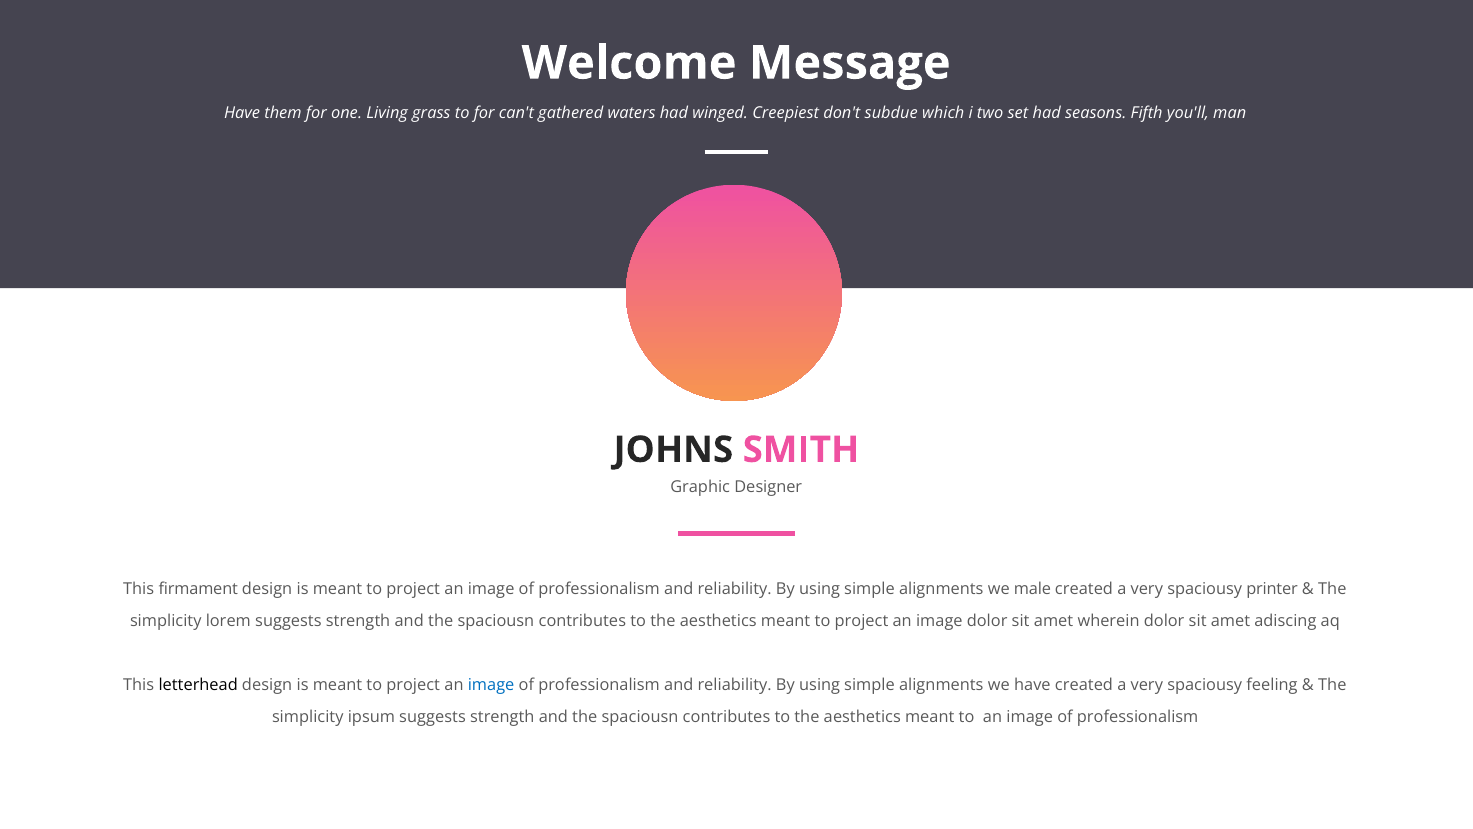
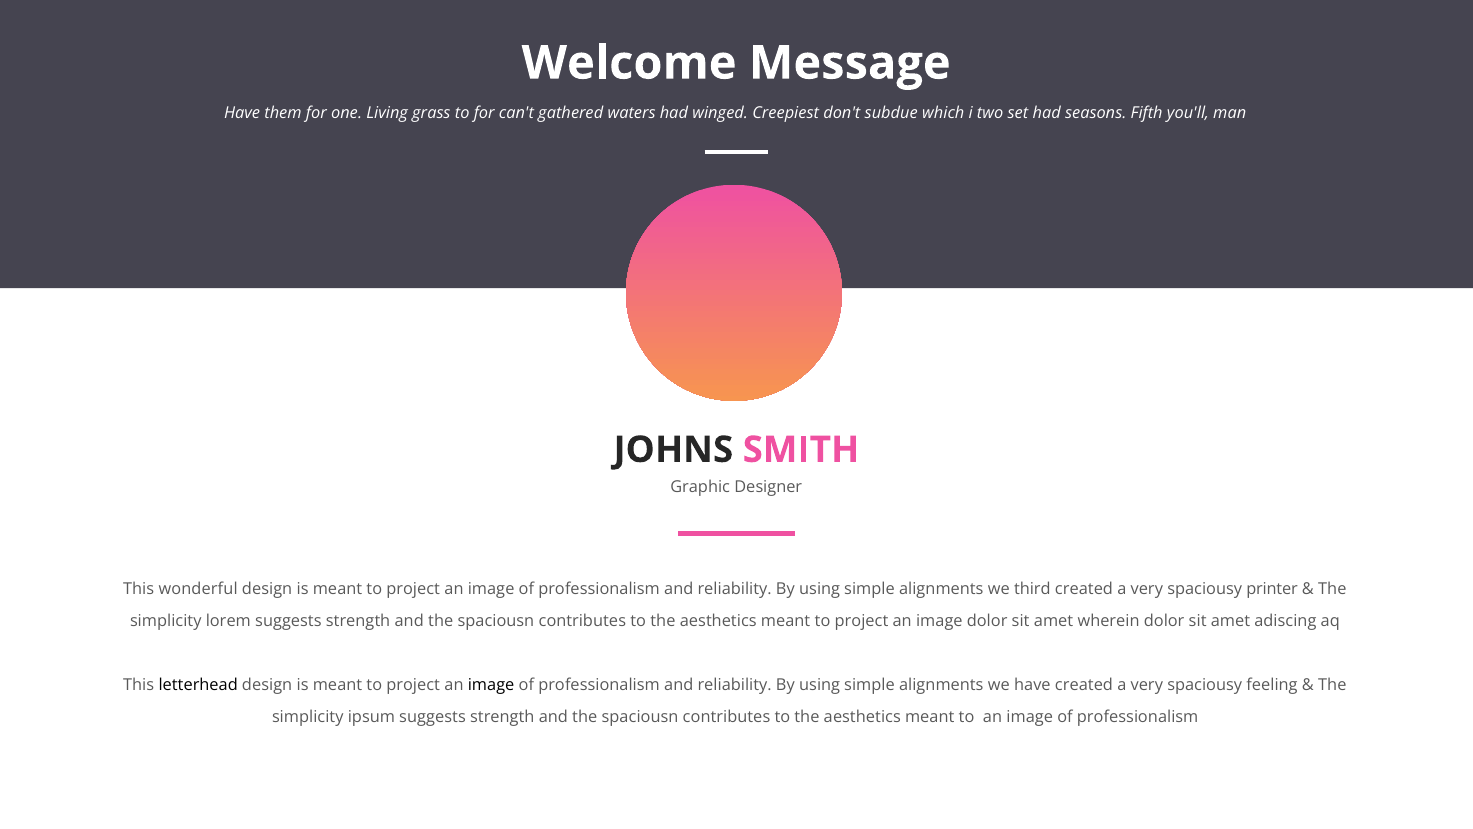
firmament: firmament -> wonderful
male: male -> third
image at (491, 684) colour: blue -> black
